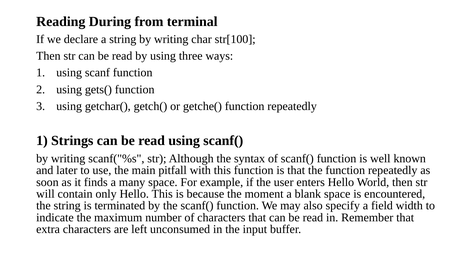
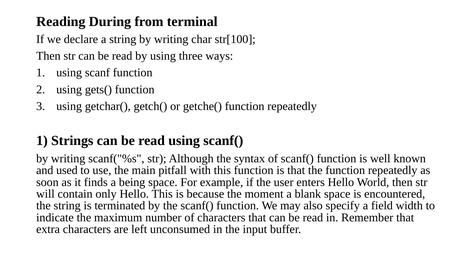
later: later -> used
many: many -> being
